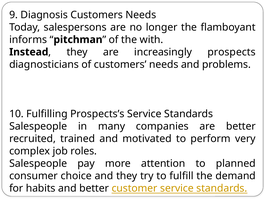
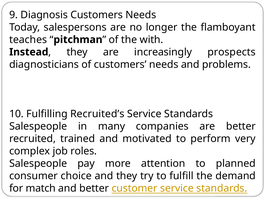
informs: informs -> teaches
Prospects’s: Prospects’s -> Recruited’s
habits: habits -> match
